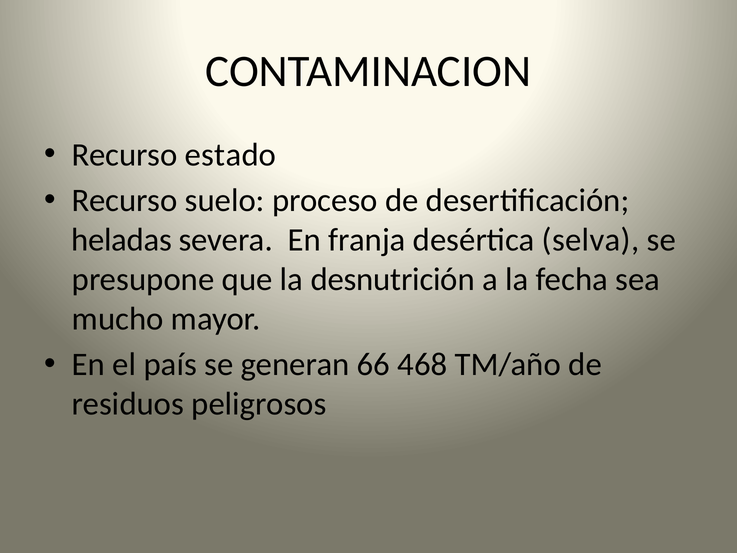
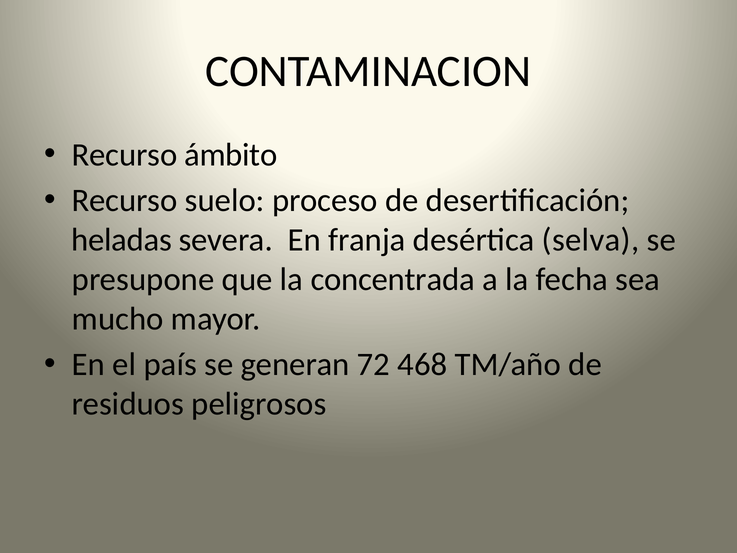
estado: estado -> ámbito
desnutrición: desnutrición -> concentrada
66: 66 -> 72
